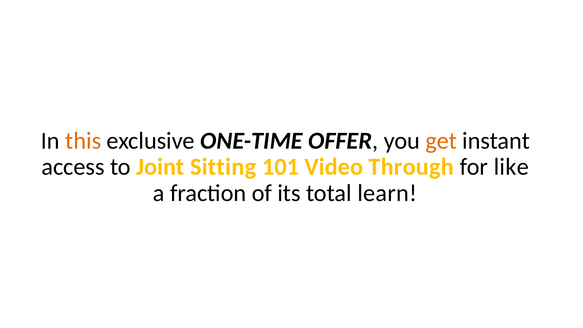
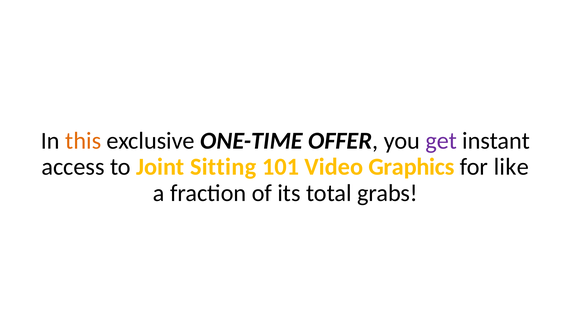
get colour: orange -> purple
Through: Through -> Graphics
learn: learn -> grabs
